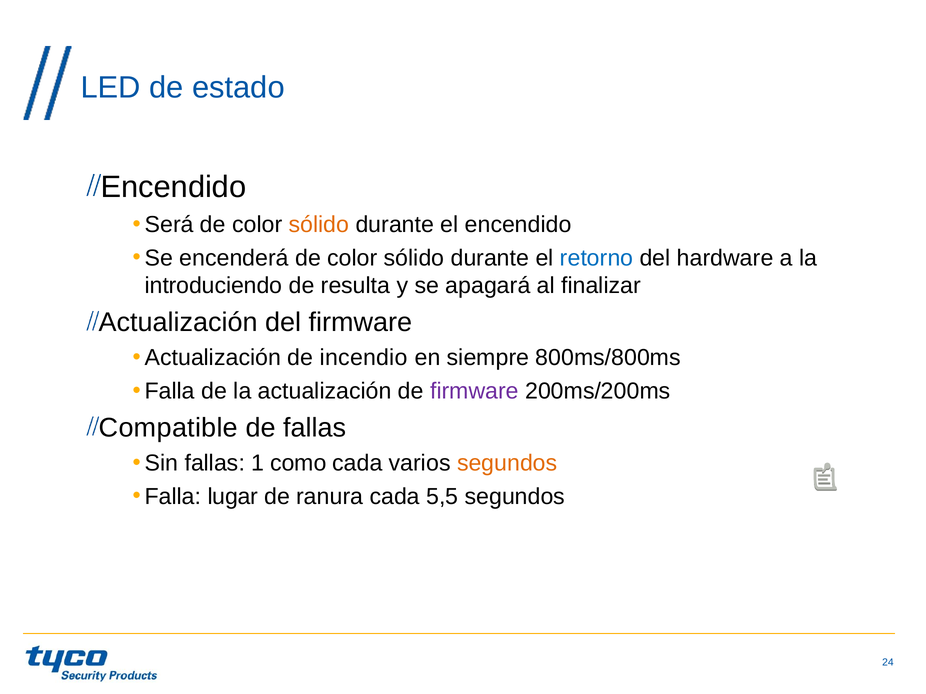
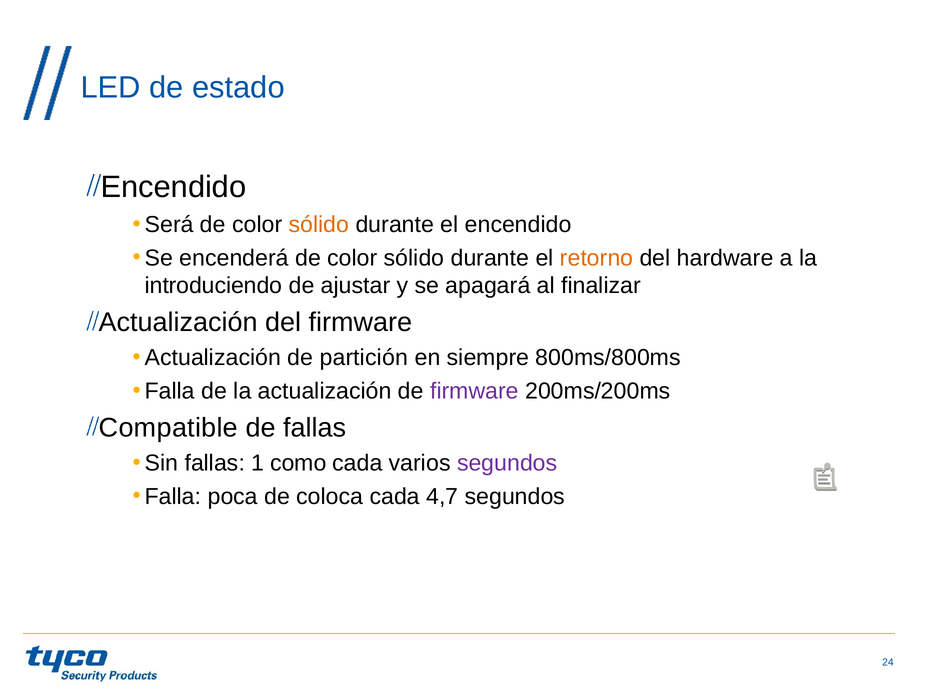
retorno colour: blue -> orange
resulta: resulta -> ajustar
incendio: incendio -> partición
segundos at (507, 464) colour: orange -> purple
lugar: lugar -> poca
ranura: ranura -> coloca
5,5: 5,5 -> 4,7
